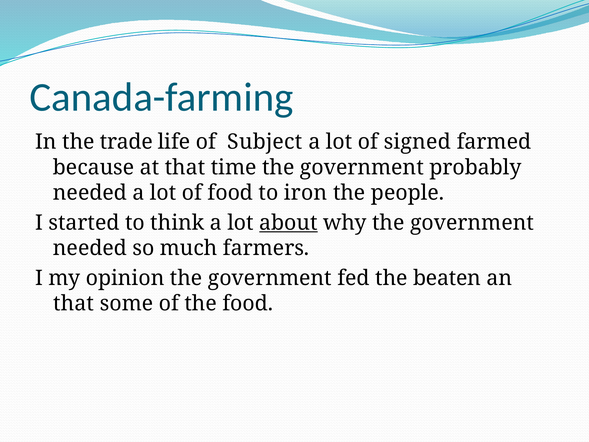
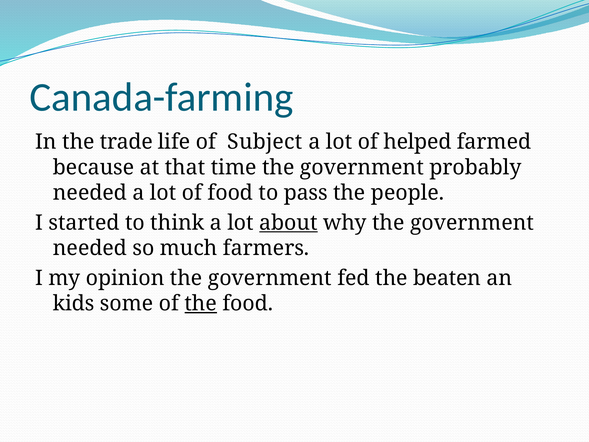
signed: signed -> helped
iron: iron -> pass
that at (74, 303): that -> kids
the at (201, 303) underline: none -> present
